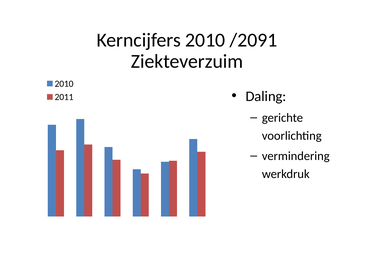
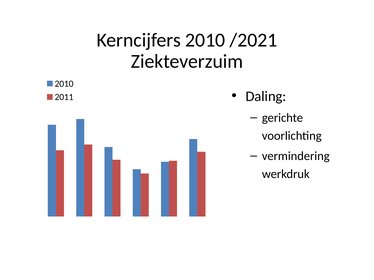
/2091: /2091 -> /2021
